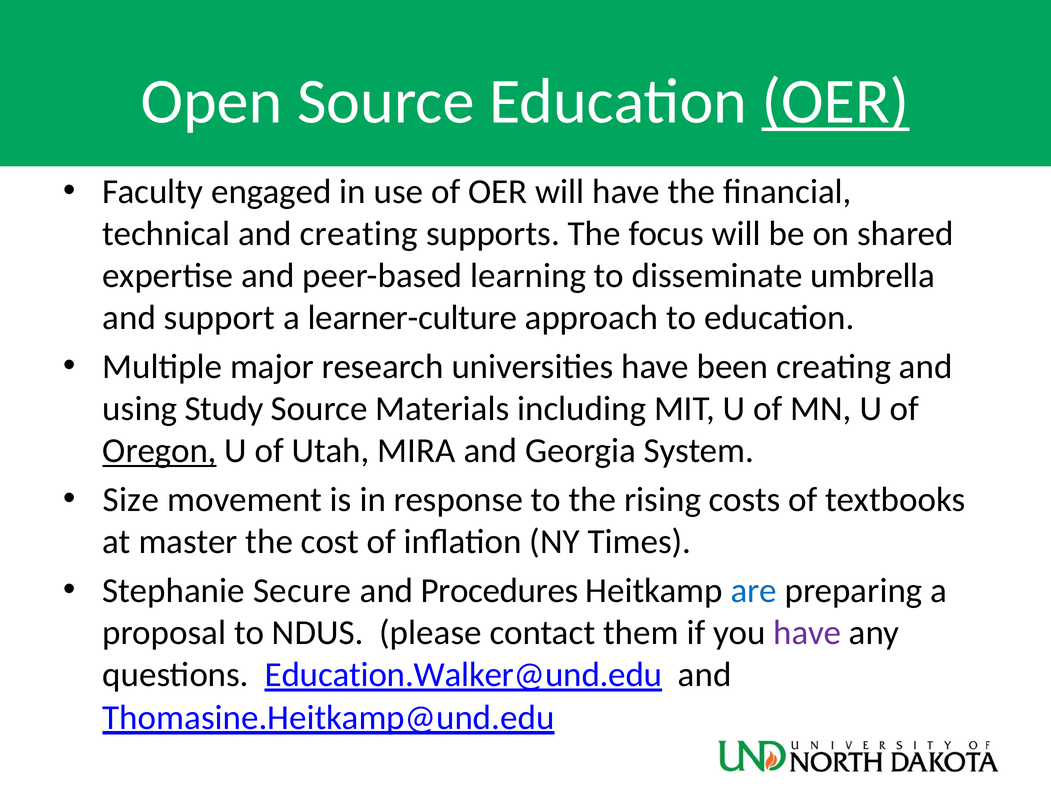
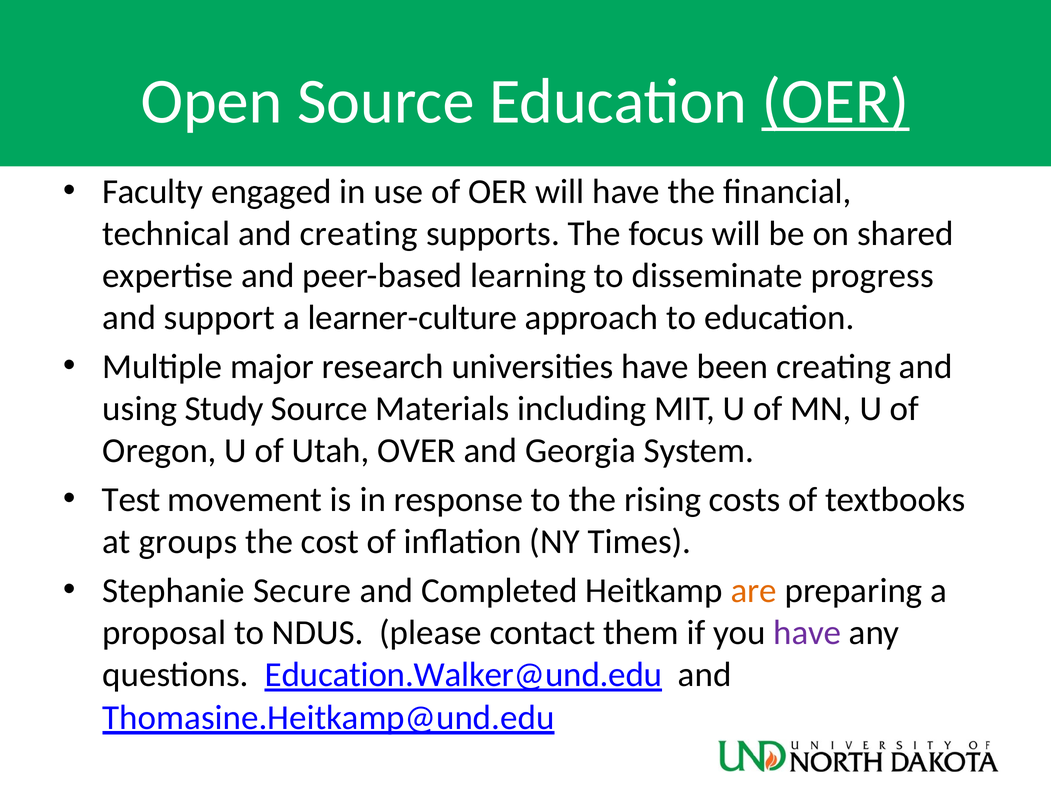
umbrella: umbrella -> progress
Oregon underline: present -> none
MIRA: MIRA -> OVER
Size: Size -> Test
master: master -> groups
Procedures: Procedures -> Completed
are colour: blue -> orange
